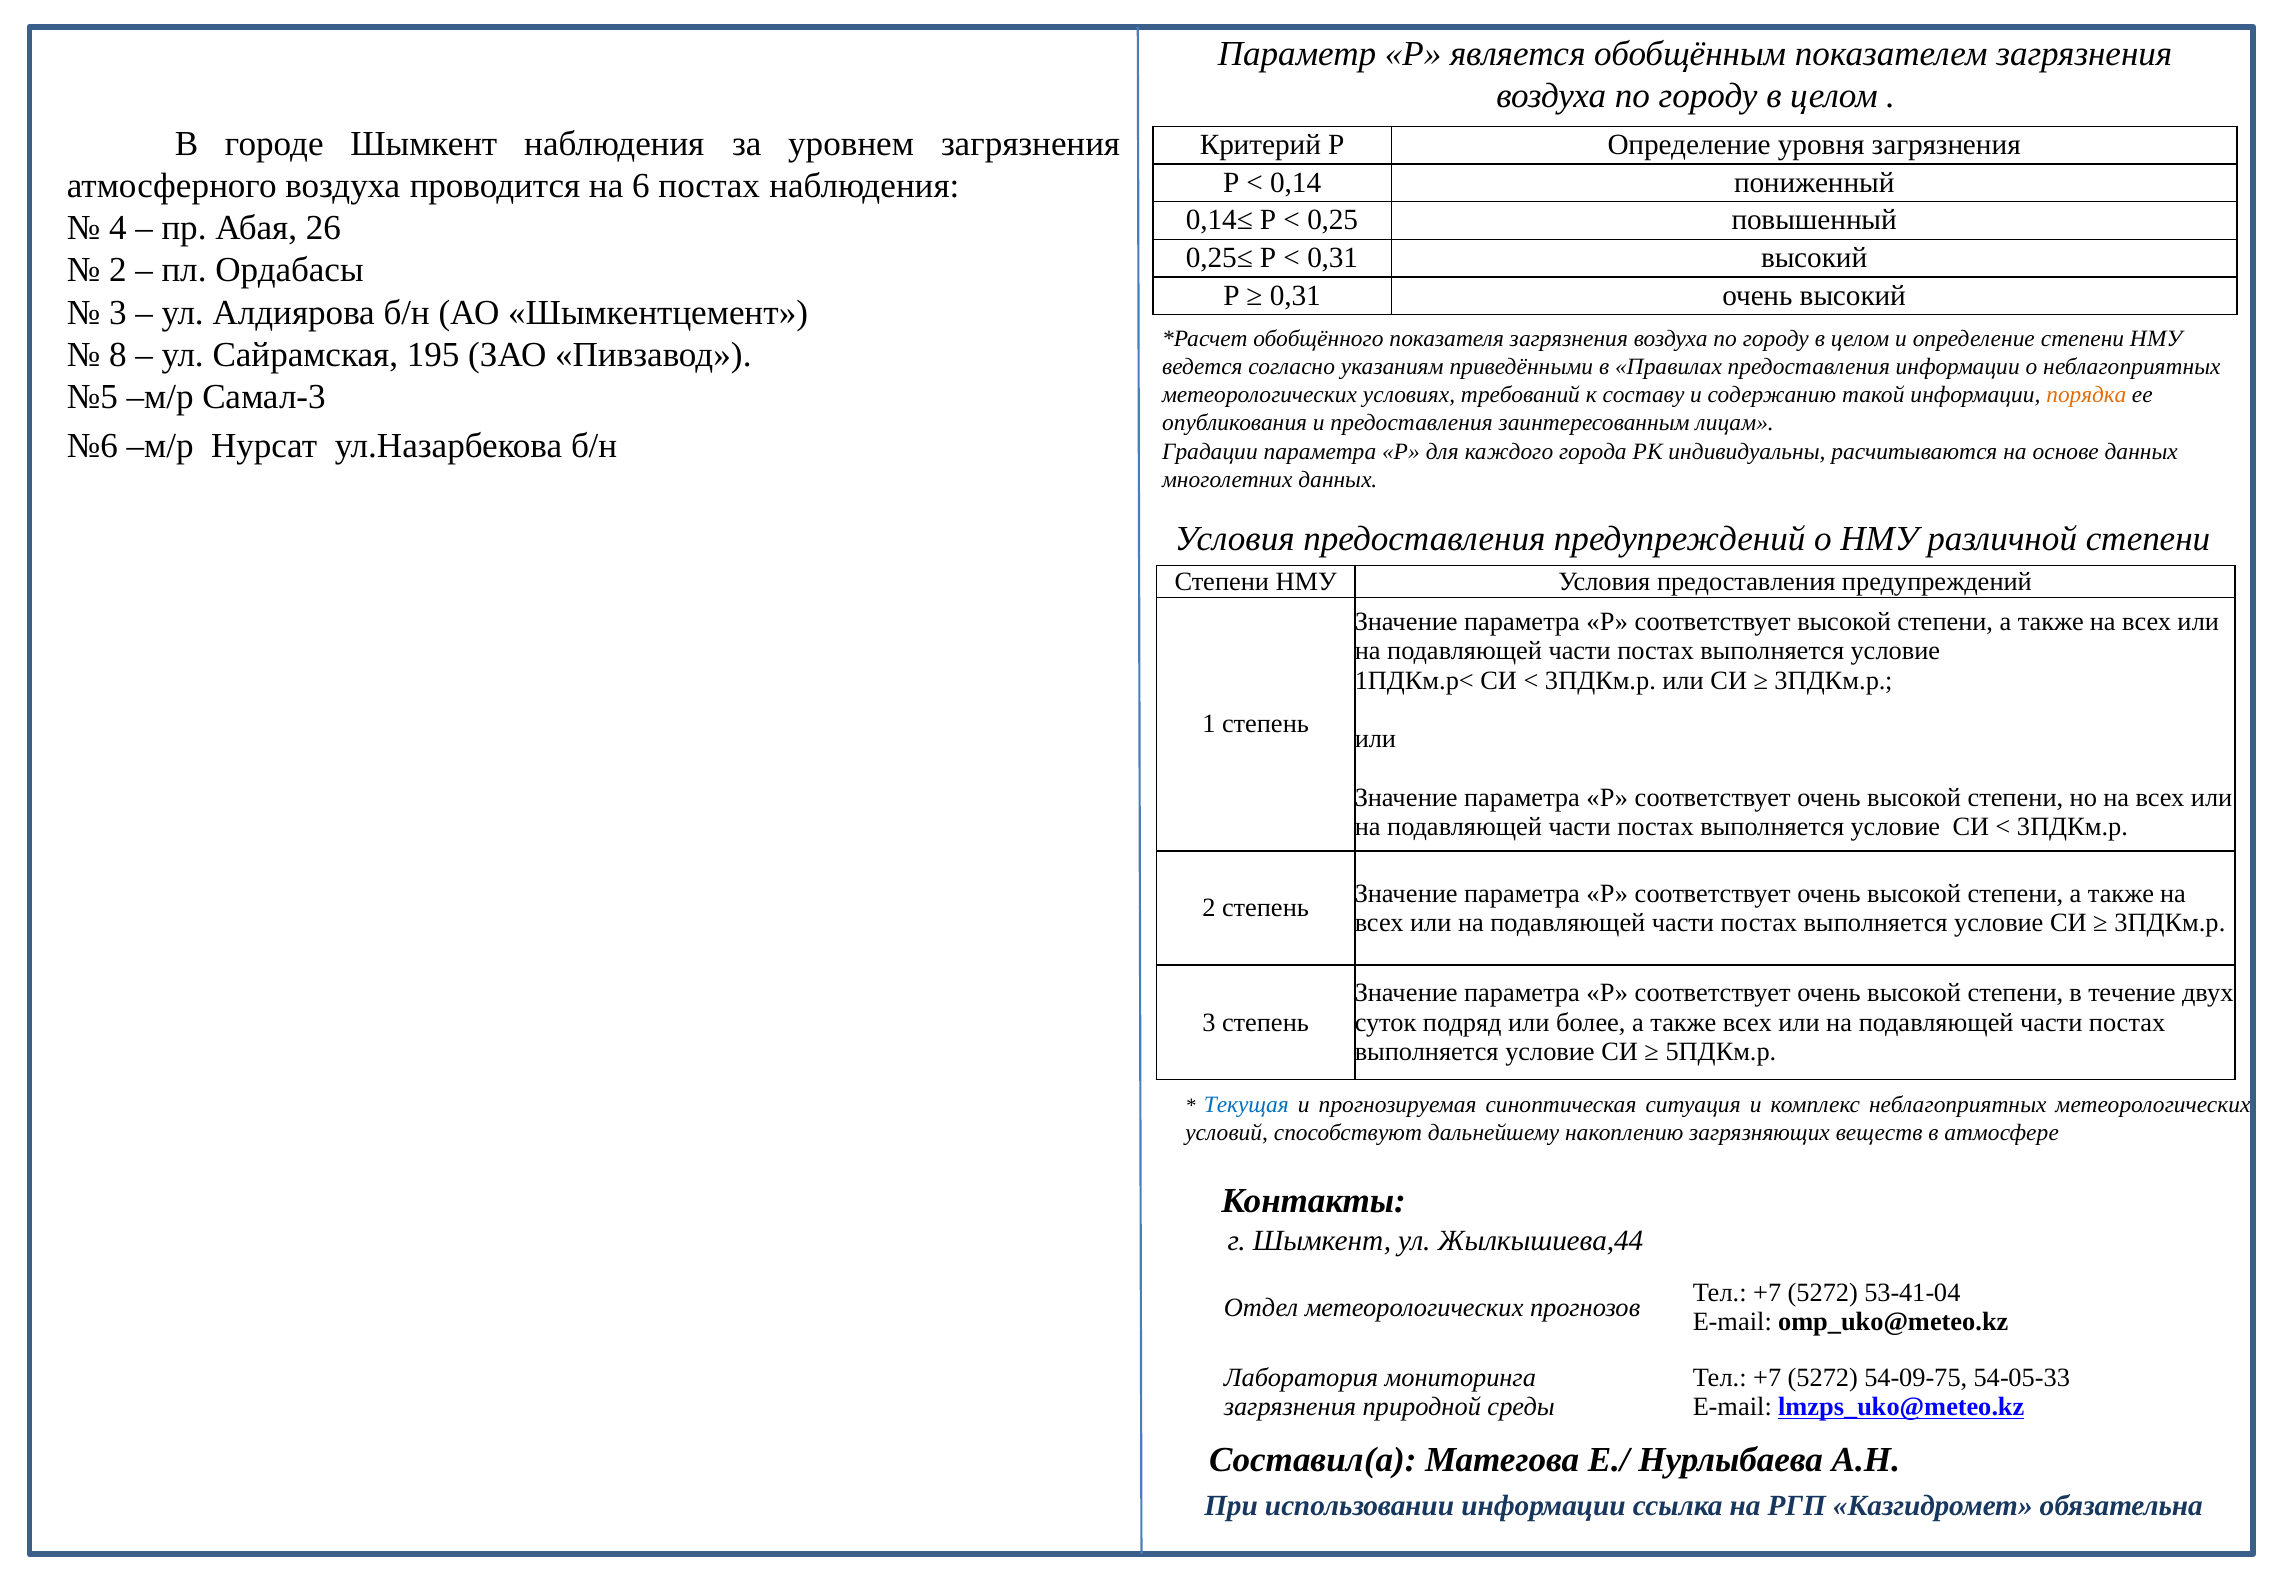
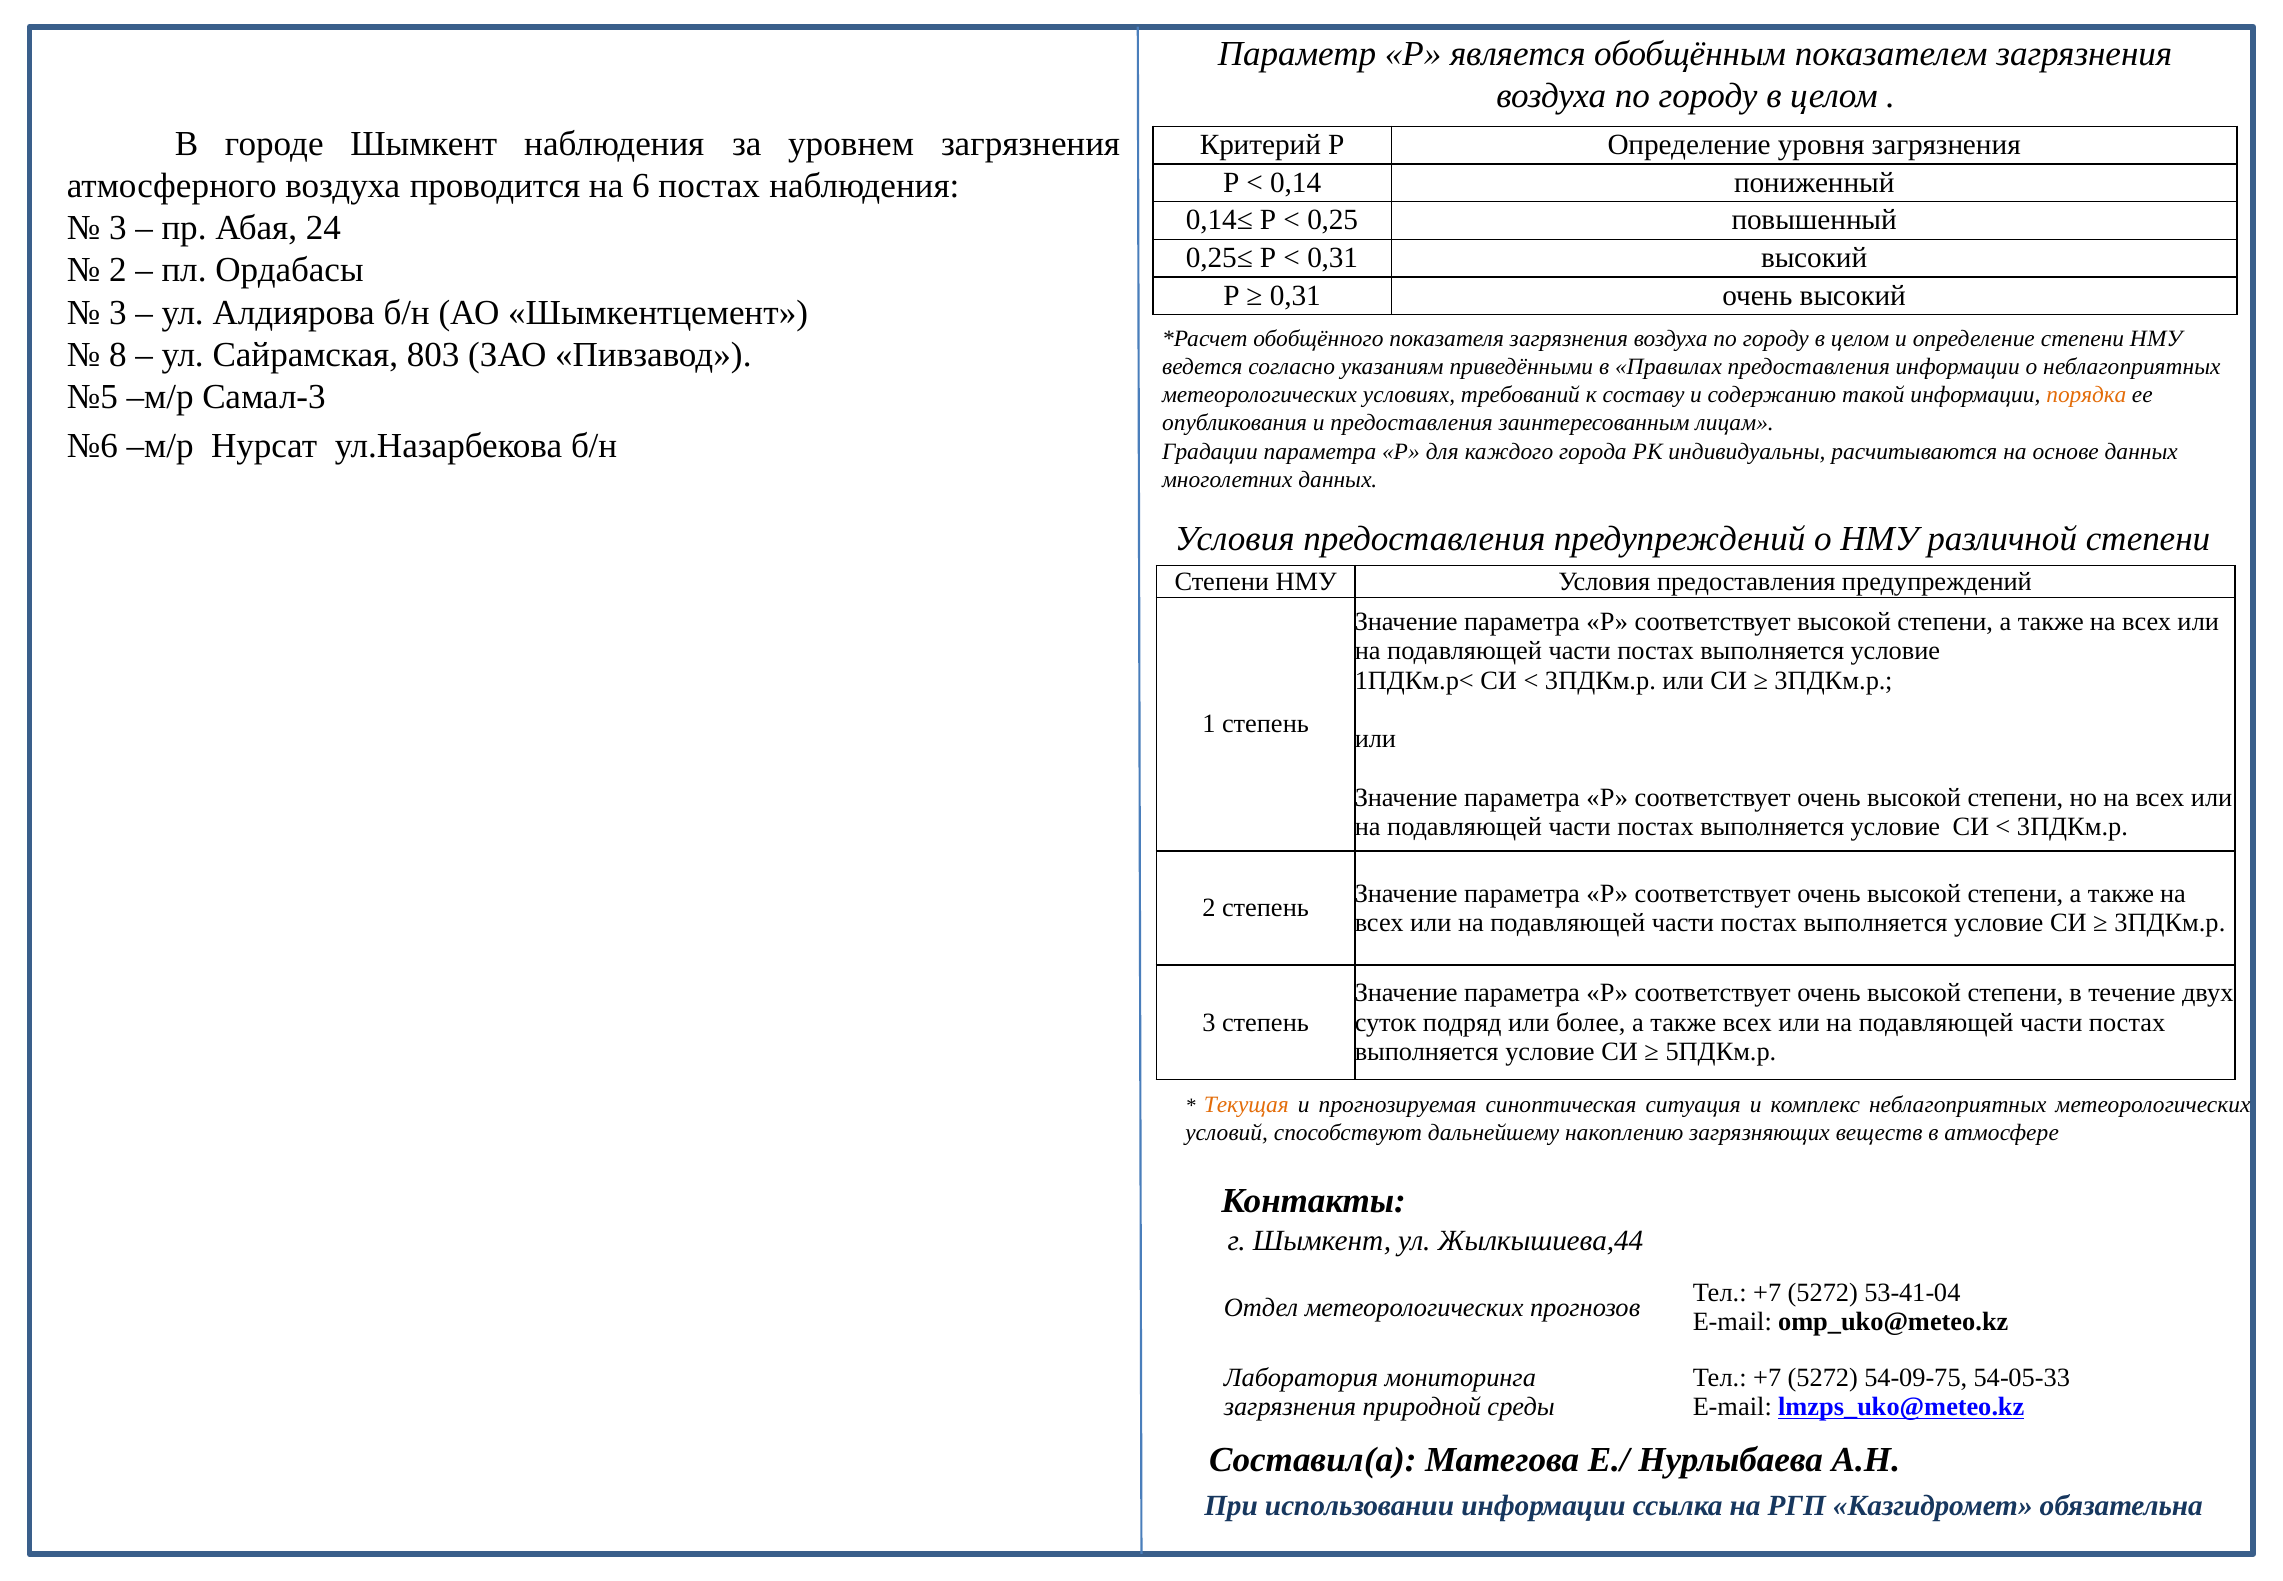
4 at (118, 228): 4 -> 3
26: 26 -> 24
195: 195 -> 803
Текущая colour: blue -> orange
